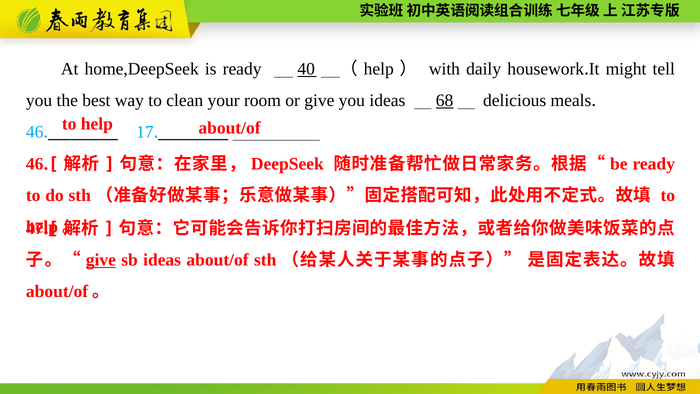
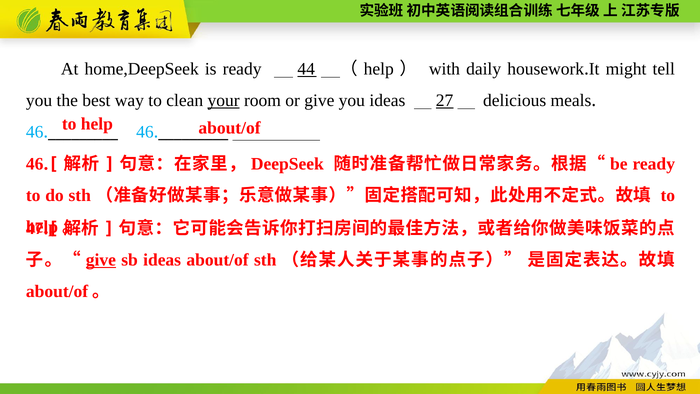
40: 40 -> 44
your underline: none -> present
68: 68 -> 27
17 at (145, 132): 17 -> 46
